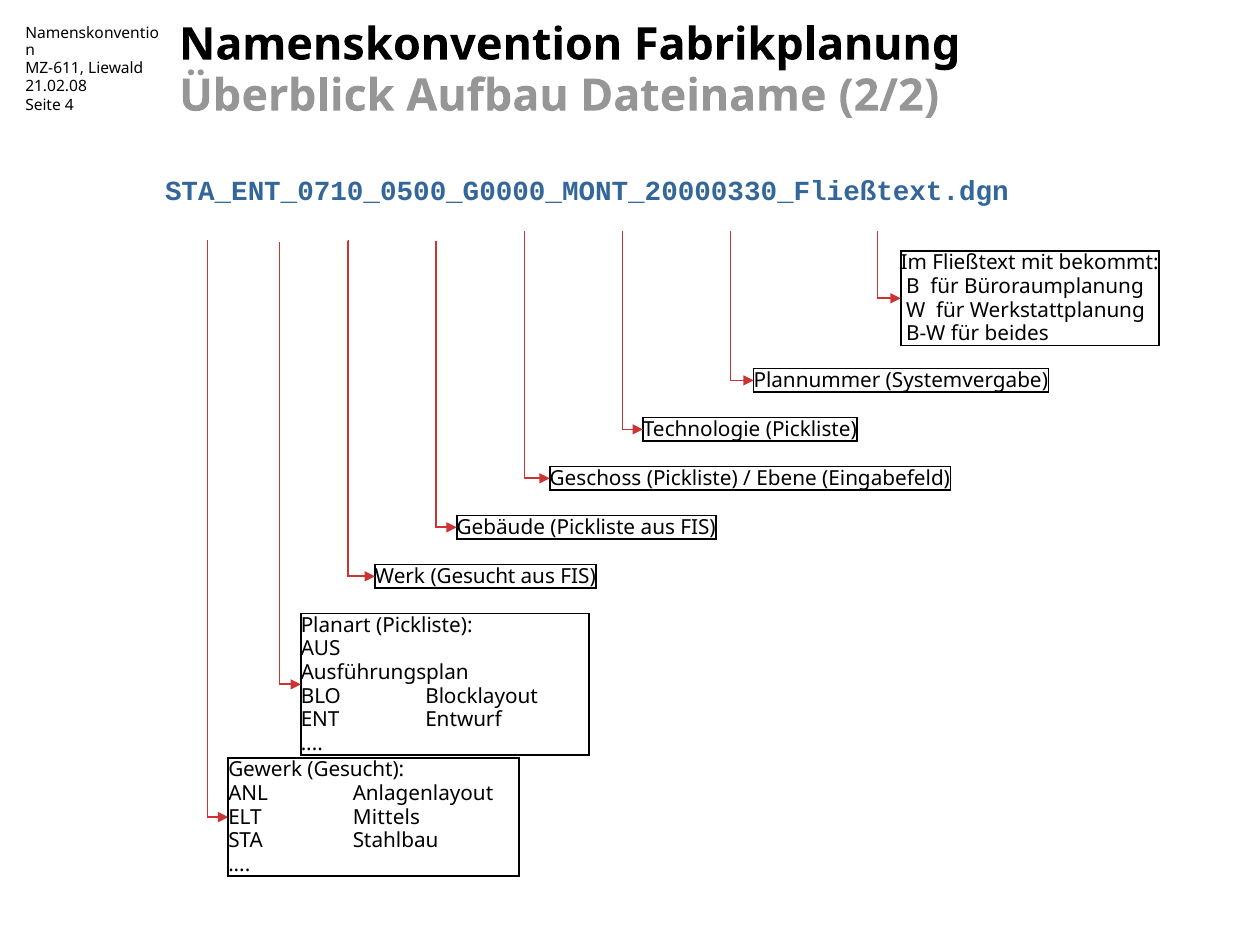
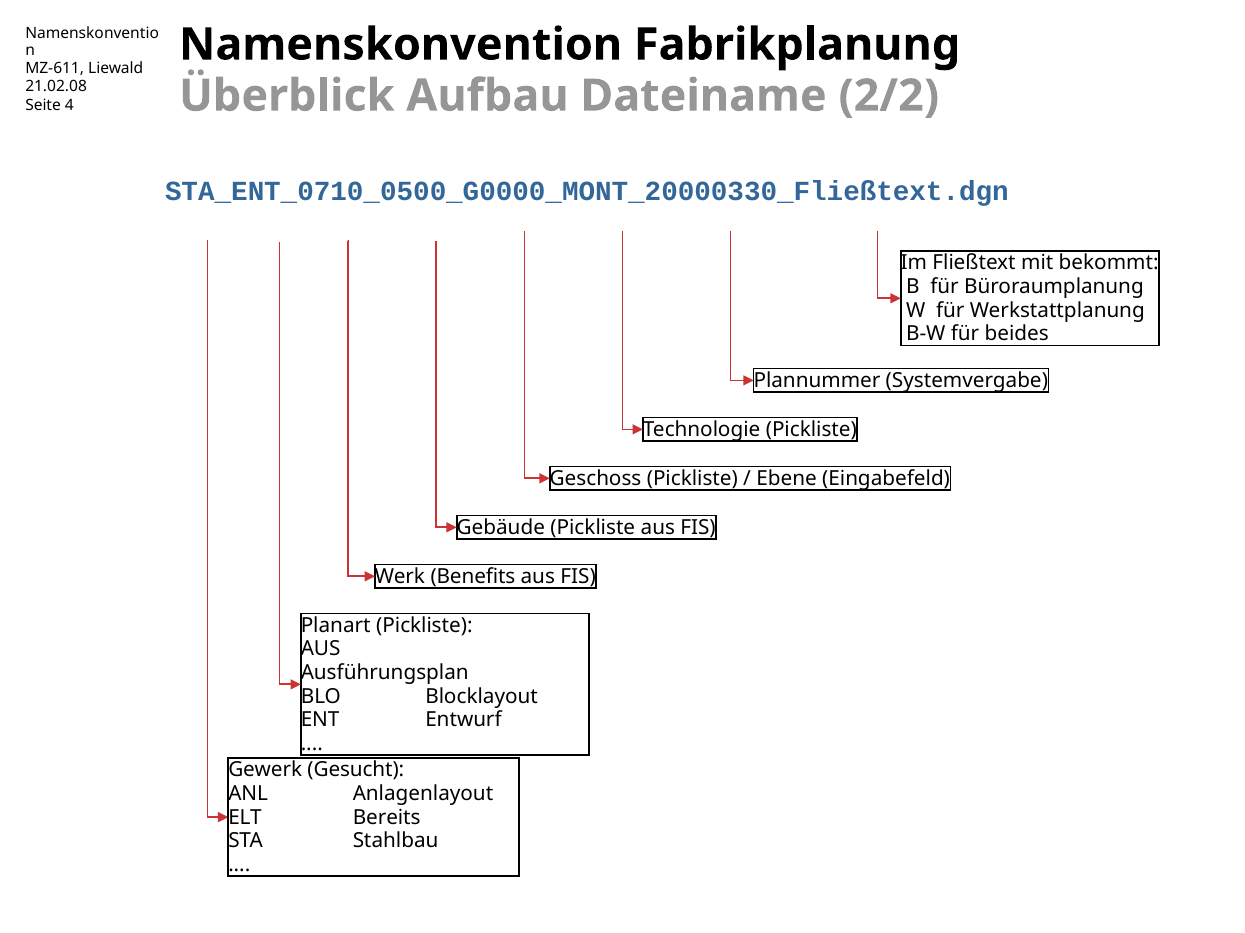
Werk Gesucht: Gesucht -> Benefits
Mittels: Mittels -> Bereits
